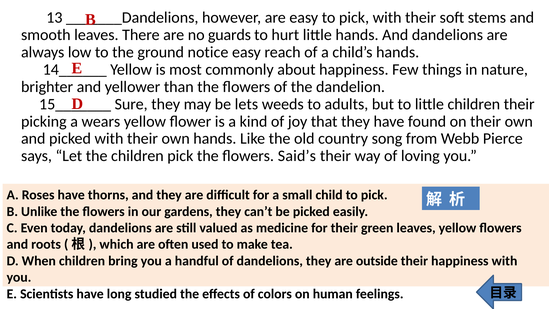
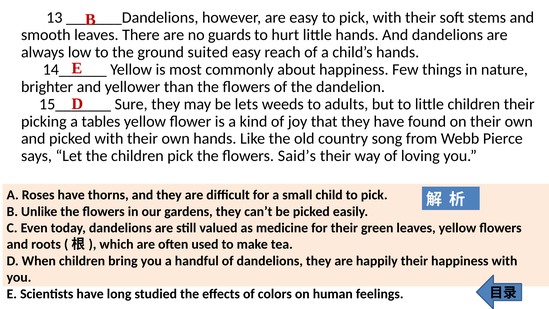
notice: notice -> suited
wears: wears -> tables
outside: outside -> happily
